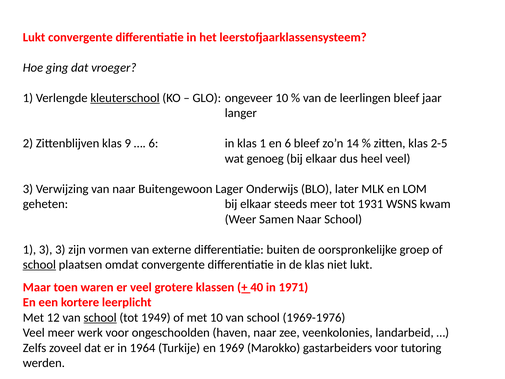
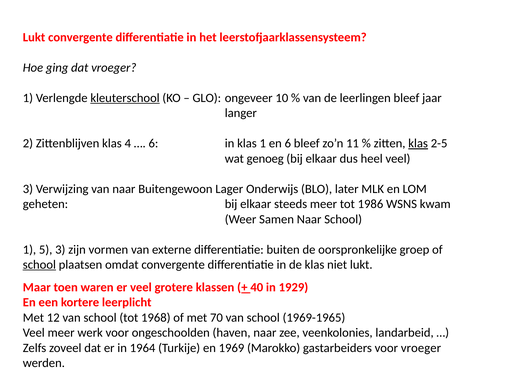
9: 9 -> 4
14: 14 -> 11
klas at (418, 143) underline: none -> present
1931: 1931 -> 1986
1 3: 3 -> 5
1971: 1971 -> 1929
school at (100, 317) underline: present -> none
1949: 1949 -> 1968
met 10: 10 -> 70
1969-1976: 1969-1976 -> 1969-1965
voor tutoring: tutoring -> vroeger
